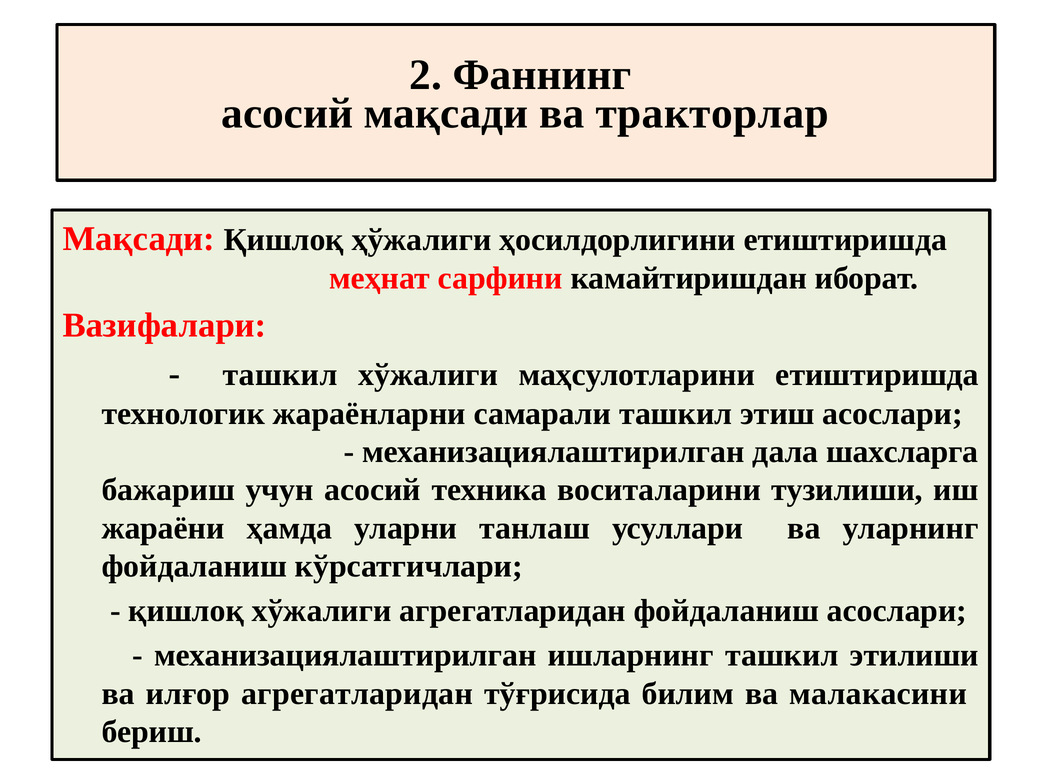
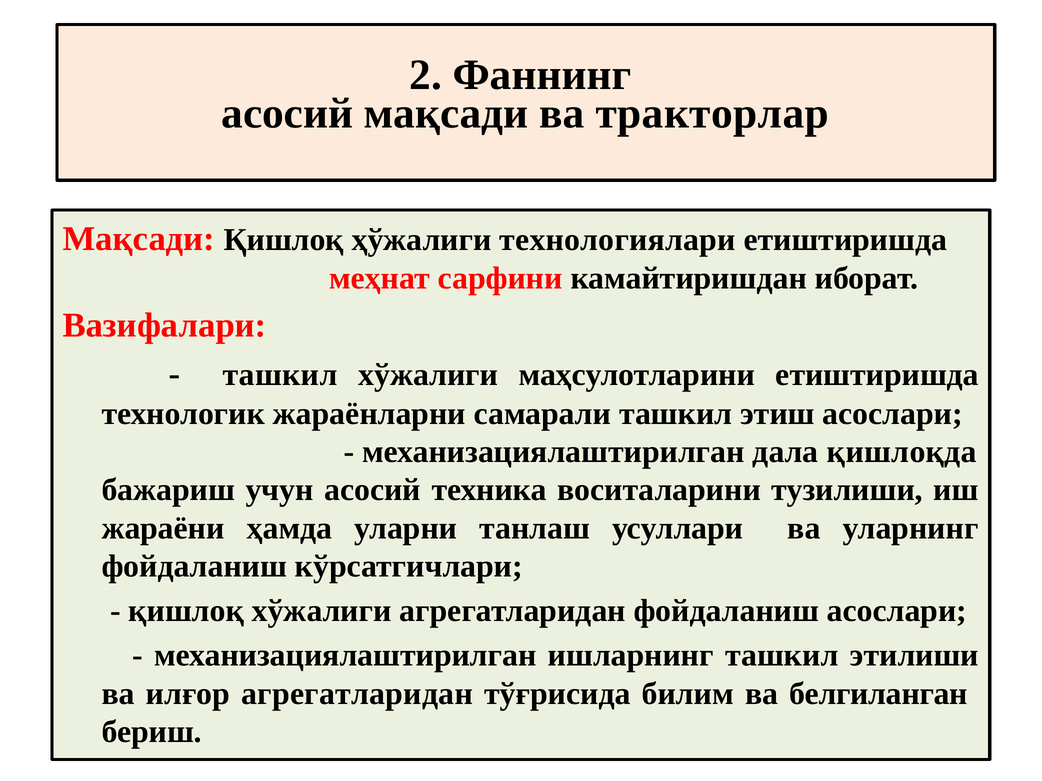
ҳосилдорлигини: ҳосилдорлигини -> технологиялари
шахсларга: шахсларга -> қишлоқда
малакасини: малакасини -> белгиланган
